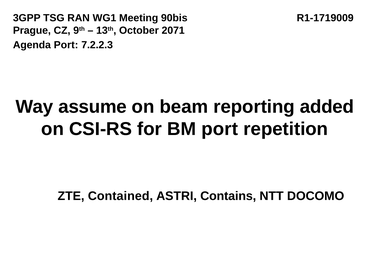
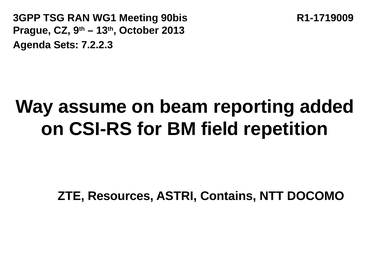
2071: 2071 -> 2013
Agenda Port: Port -> Sets
BM port: port -> field
Contained: Contained -> Resources
